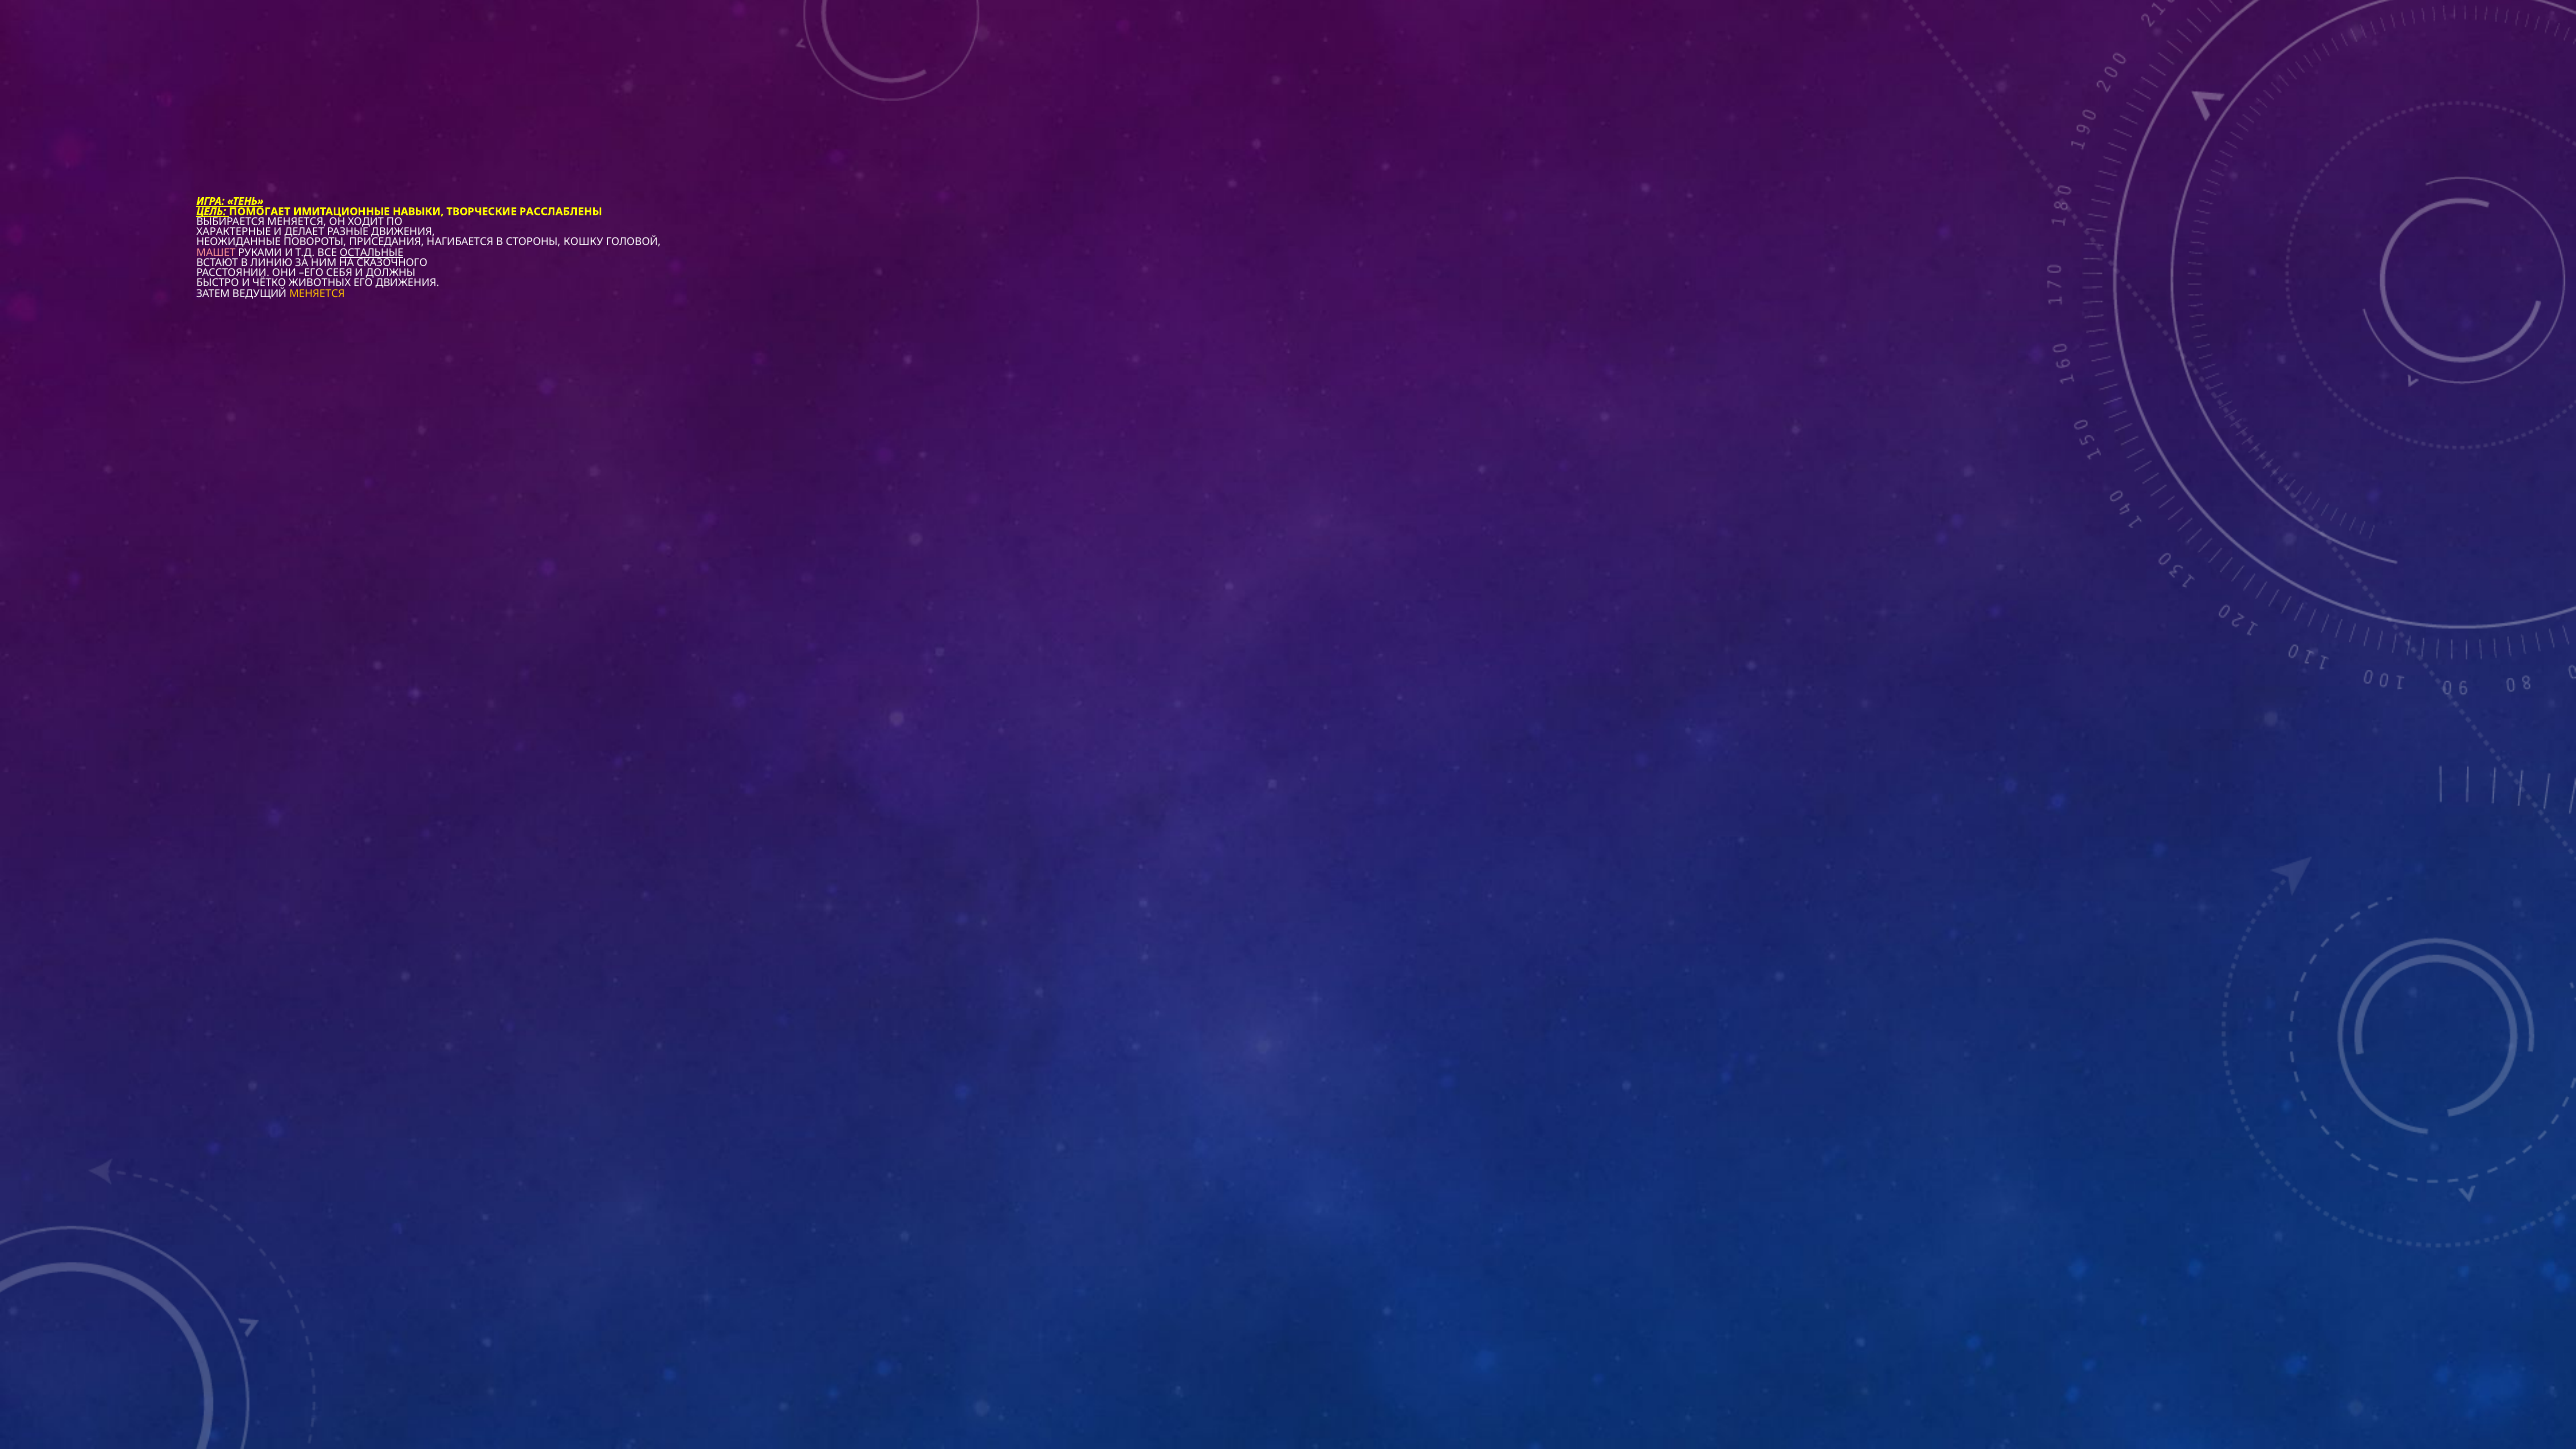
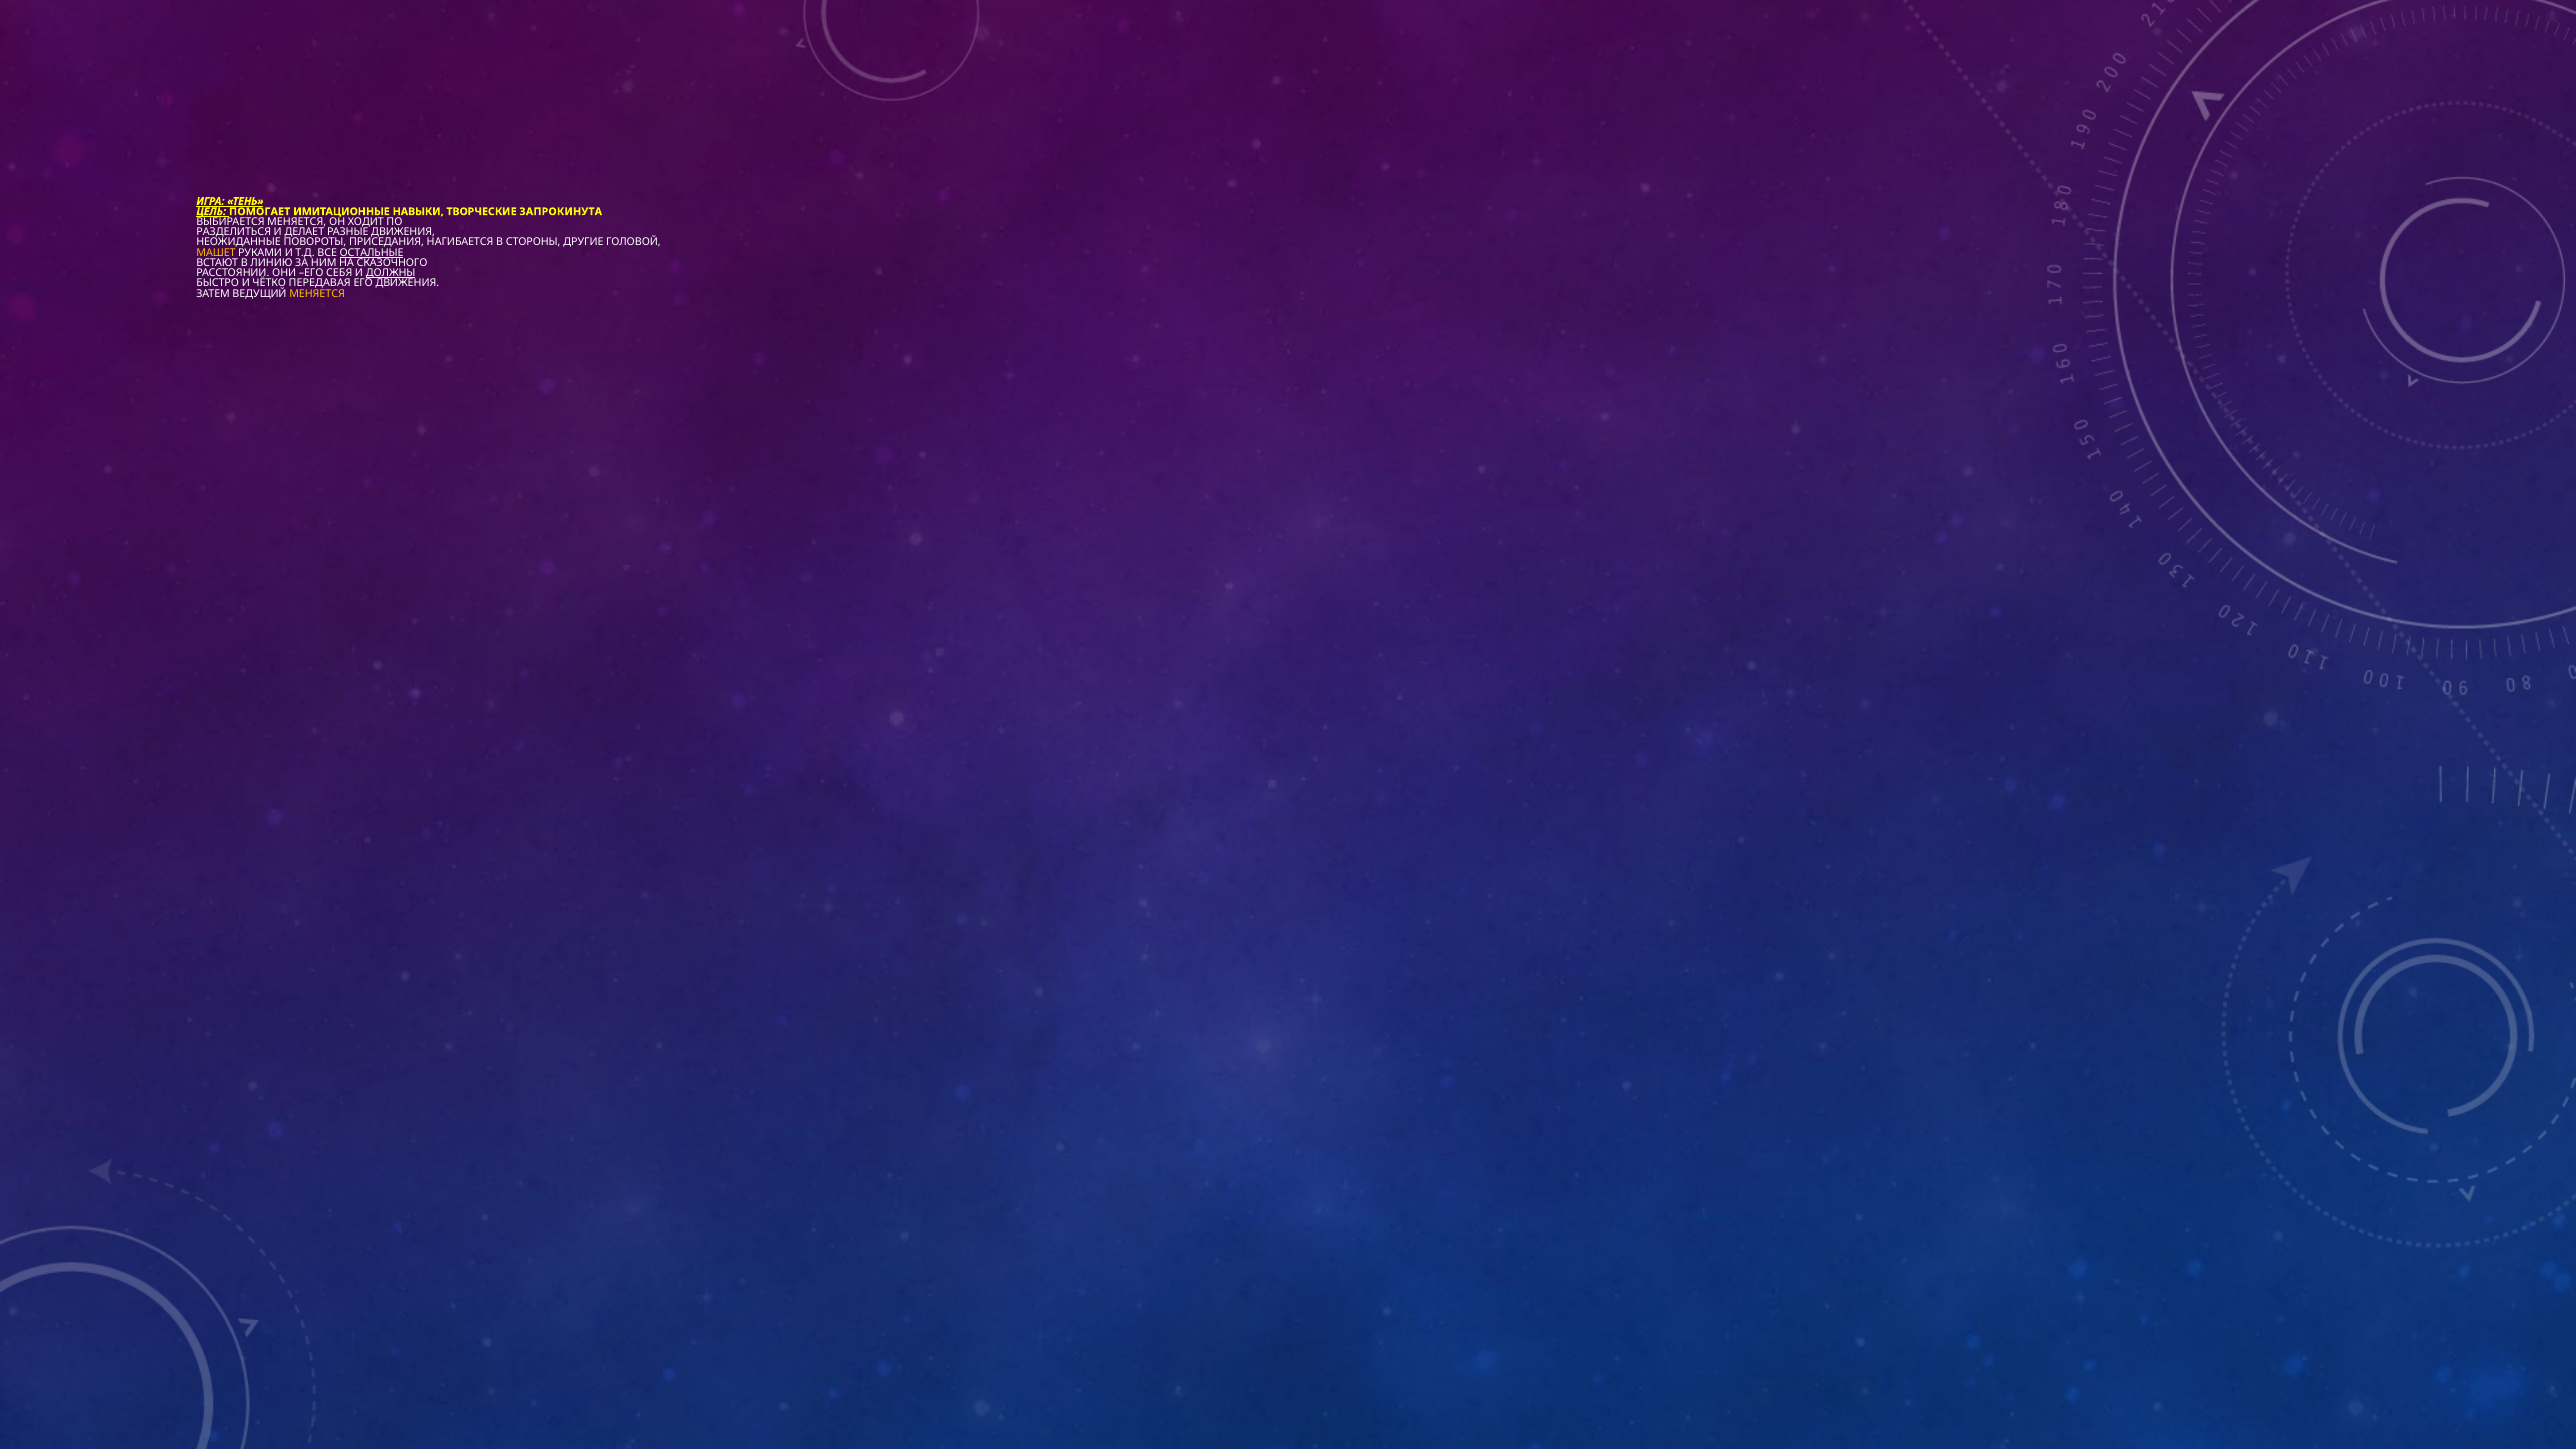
РАССЛАБЛЕНЫ: РАССЛАБЛЕНЫ -> ЗАПРОКИНУТА
ХАРАКТЕРНЫЕ: ХАРАКТЕРНЫЕ -> РАЗДЕЛИТЬСЯ
КОШКУ: КОШКУ -> ДРУГИЕ
МАШЕТ colour: pink -> yellow
ДОЛЖНЫ underline: none -> present
ЖИВОТНЫХ: ЖИВОТНЫХ -> ПЕРЕДАВАЯ
